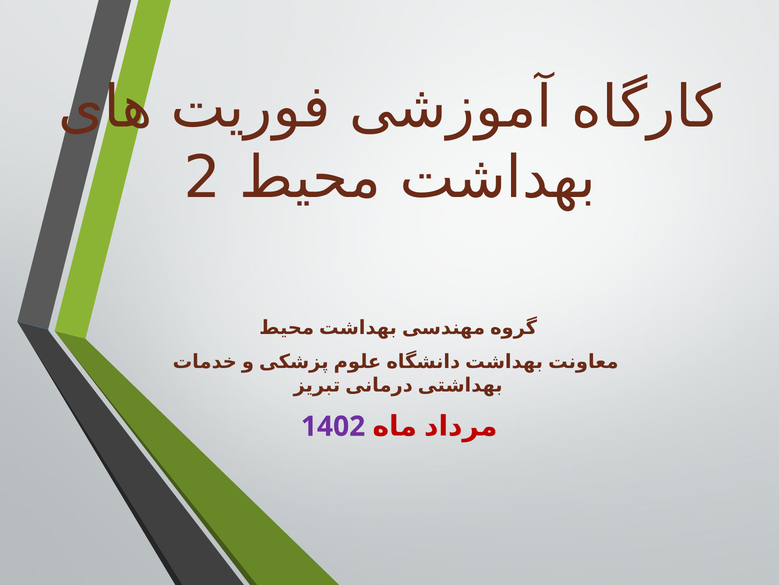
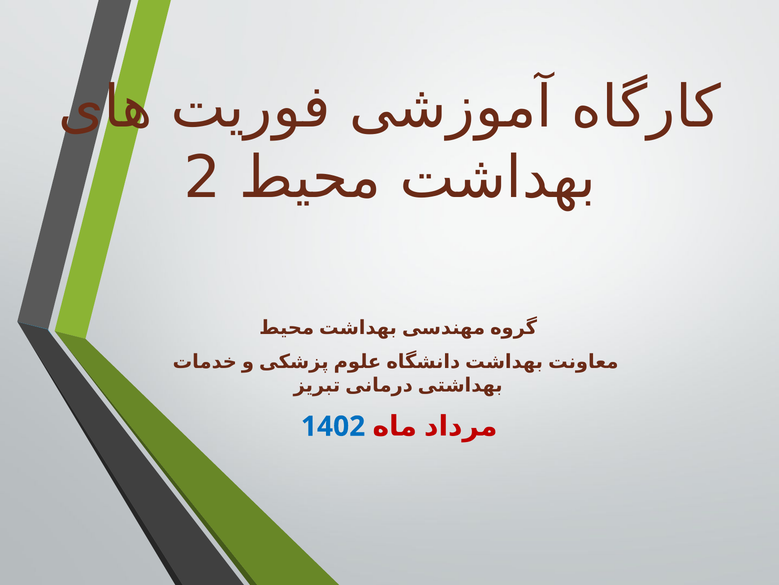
1402 colour: purple -> blue
